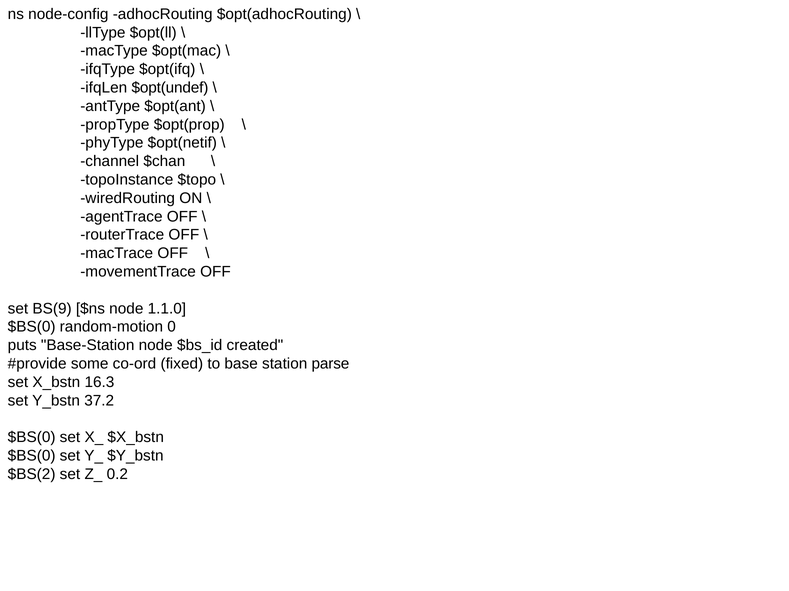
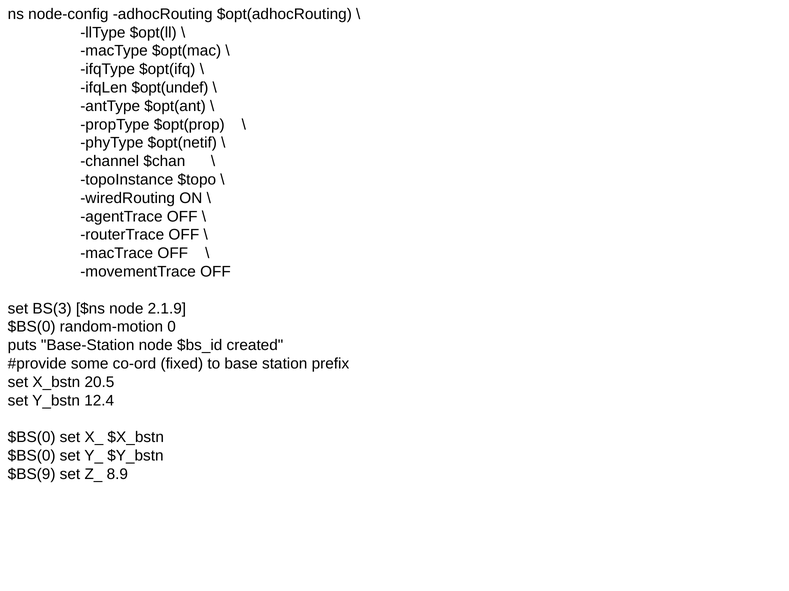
BS(9: BS(9 -> BS(3
1.1.0: 1.1.0 -> 2.1.9
parse: parse -> prefix
16.3: 16.3 -> 20.5
37.2: 37.2 -> 12.4
$BS(2: $BS(2 -> $BS(9
0.2: 0.2 -> 8.9
